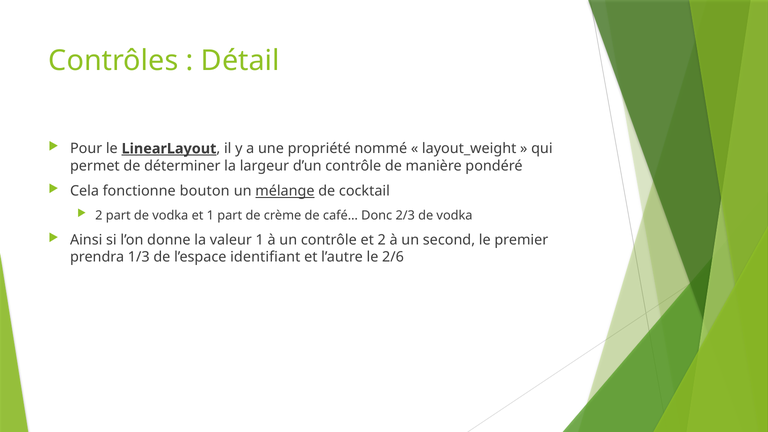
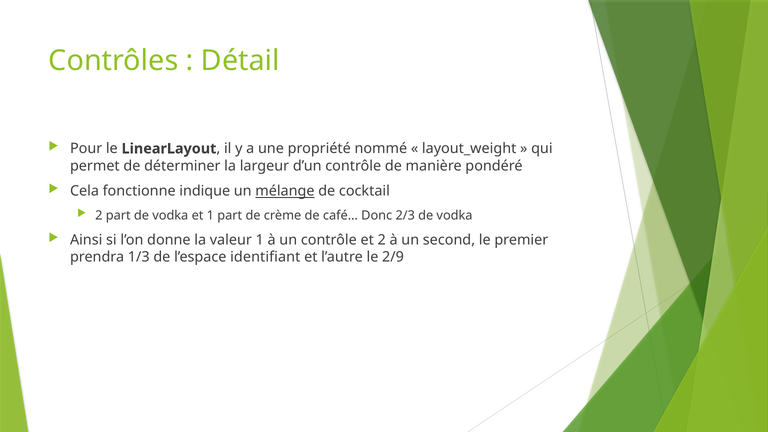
LinearLayout underline: present -> none
bouton: bouton -> indique
2/6: 2/6 -> 2/9
